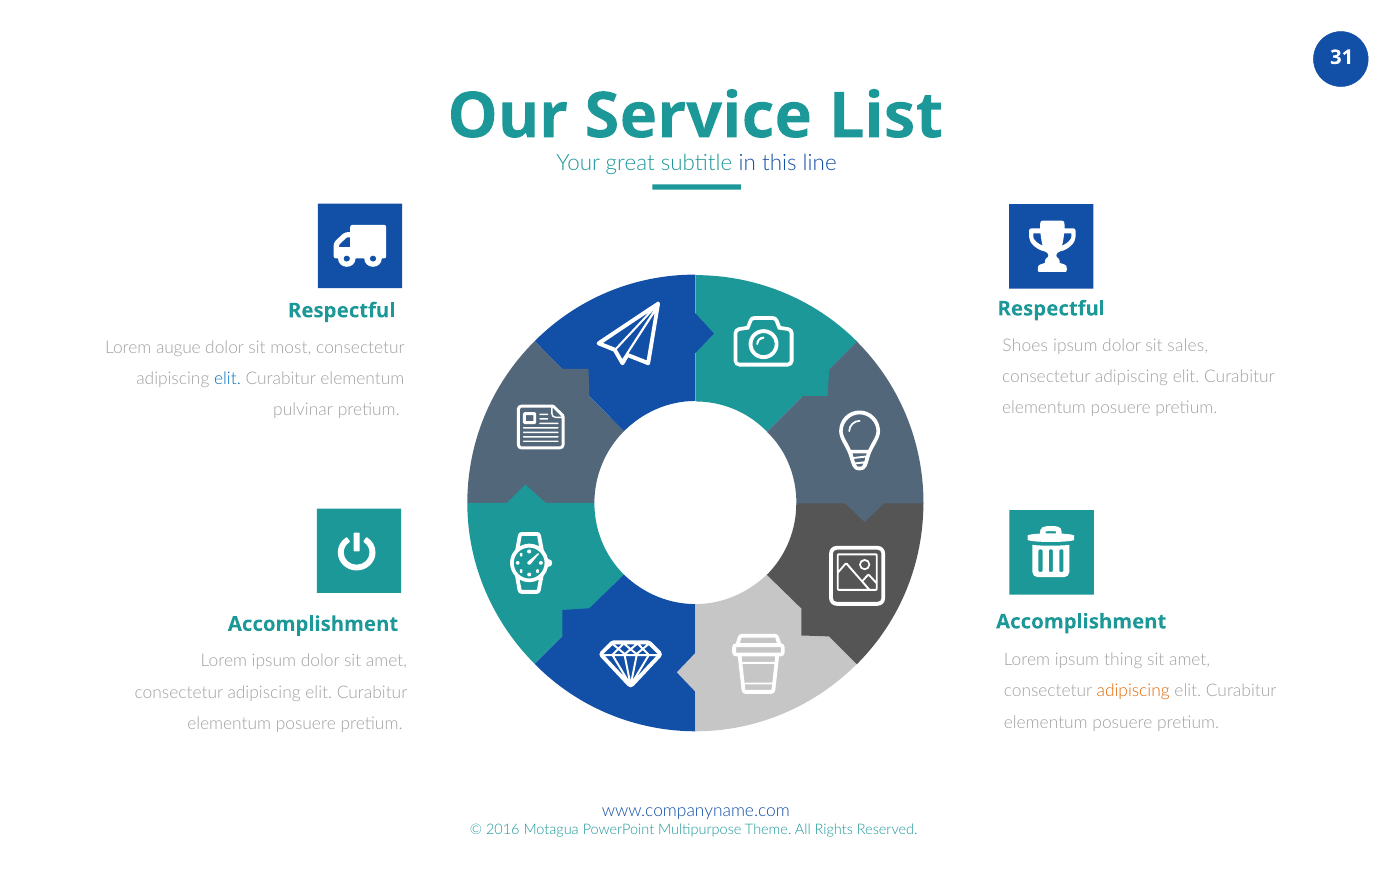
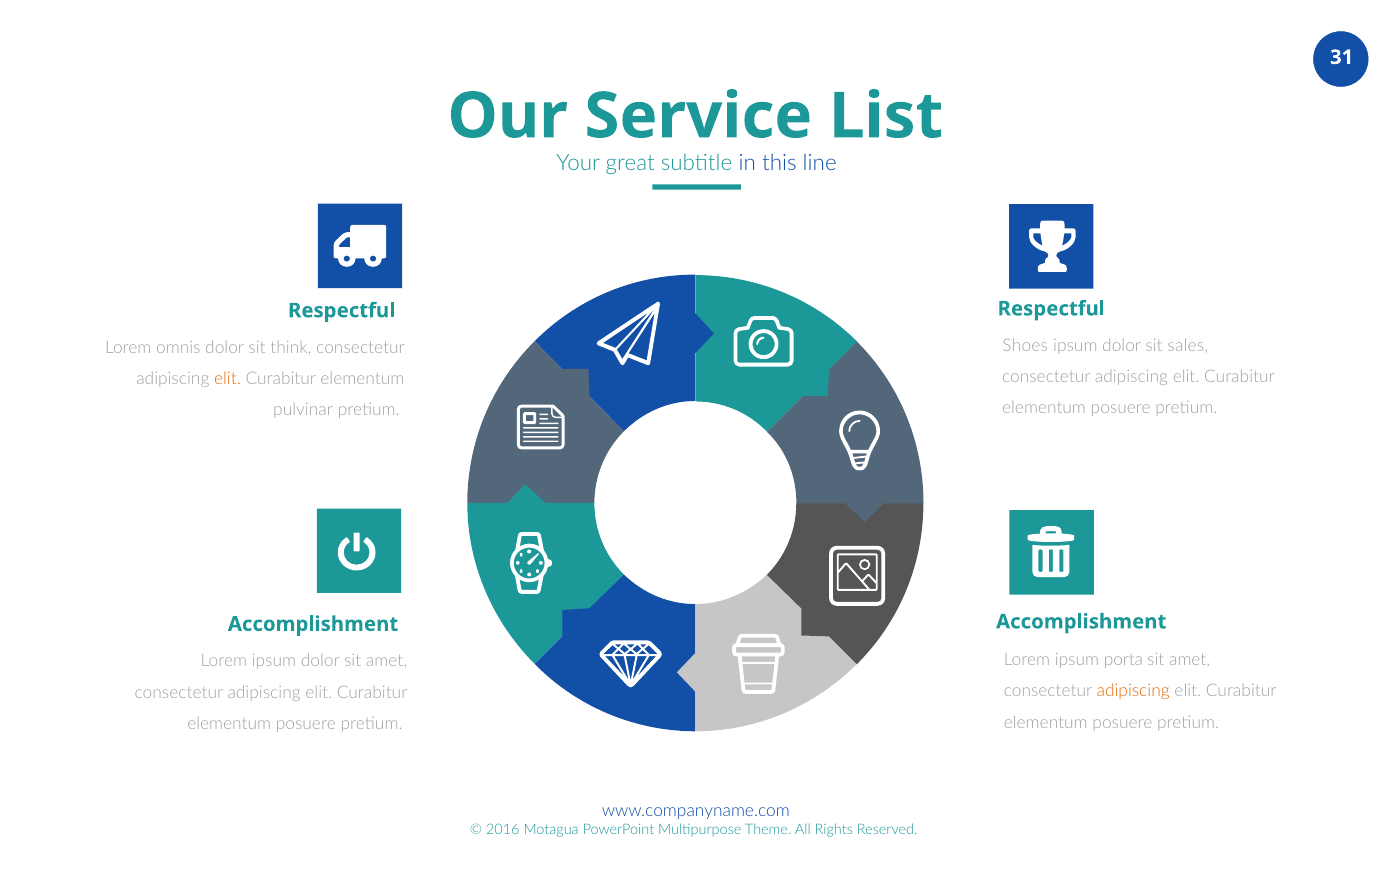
augue: augue -> omnis
most: most -> think
elit at (227, 379) colour: blue -> orange
thing: thing -> porta
